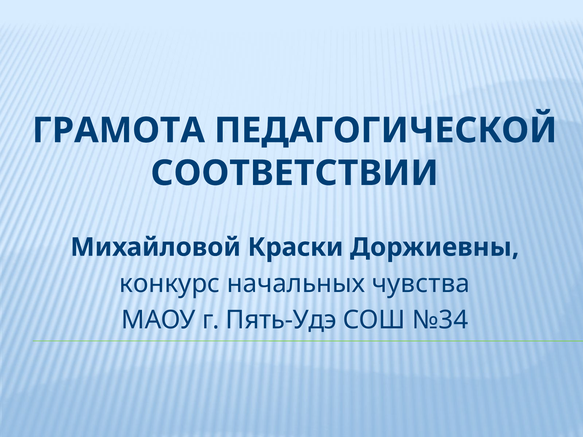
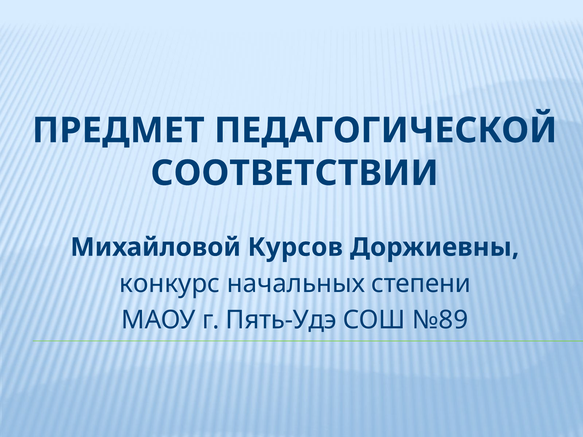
ГРАМОТА: ГРАМОТА -> ПРЕДМЕТ
Краски: Краски -> Курсов
чувства: чувства -> степени
№34: №34 -> №89
